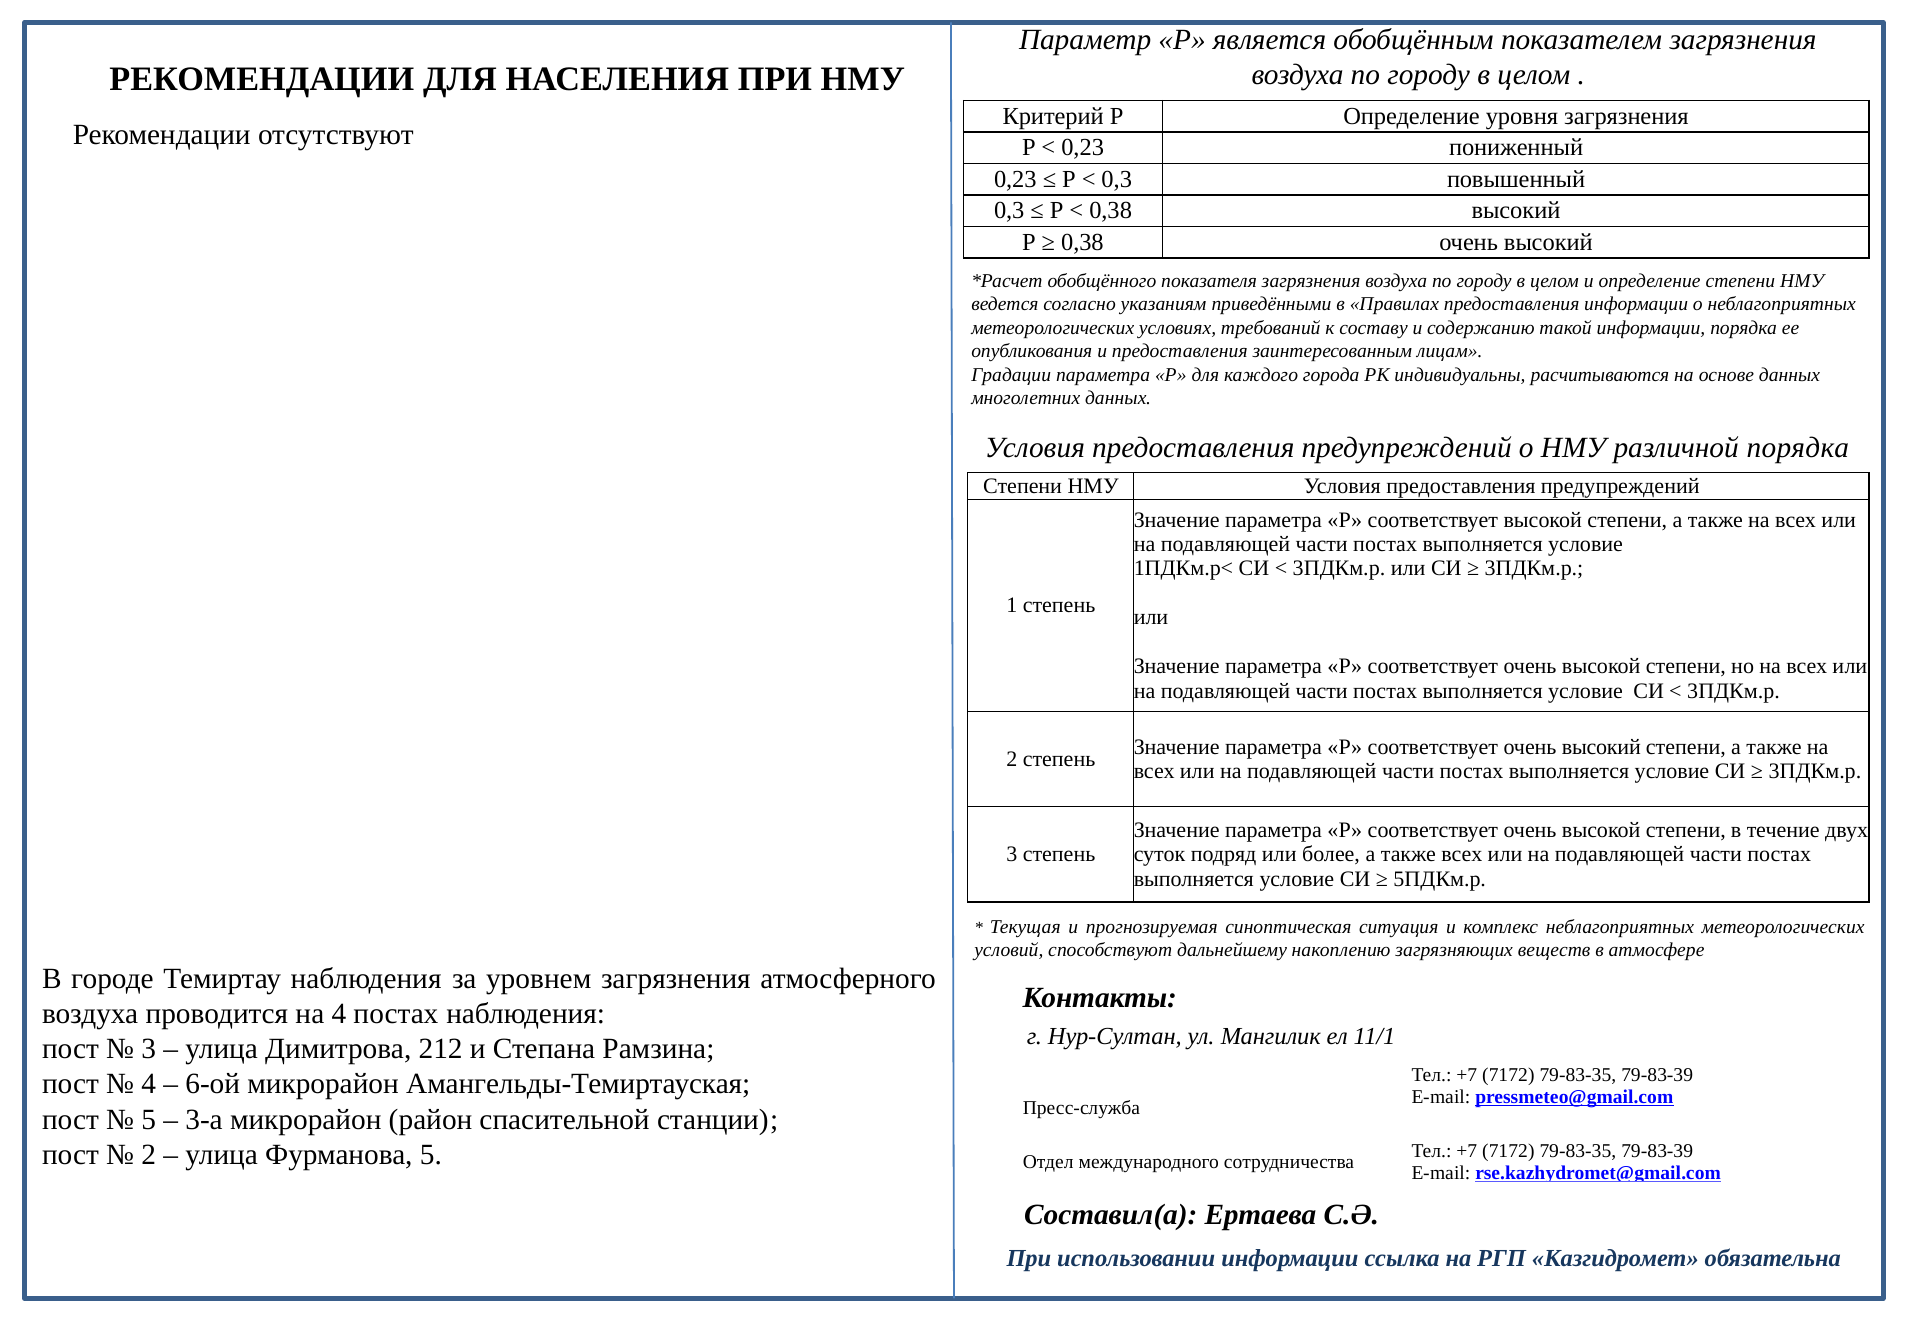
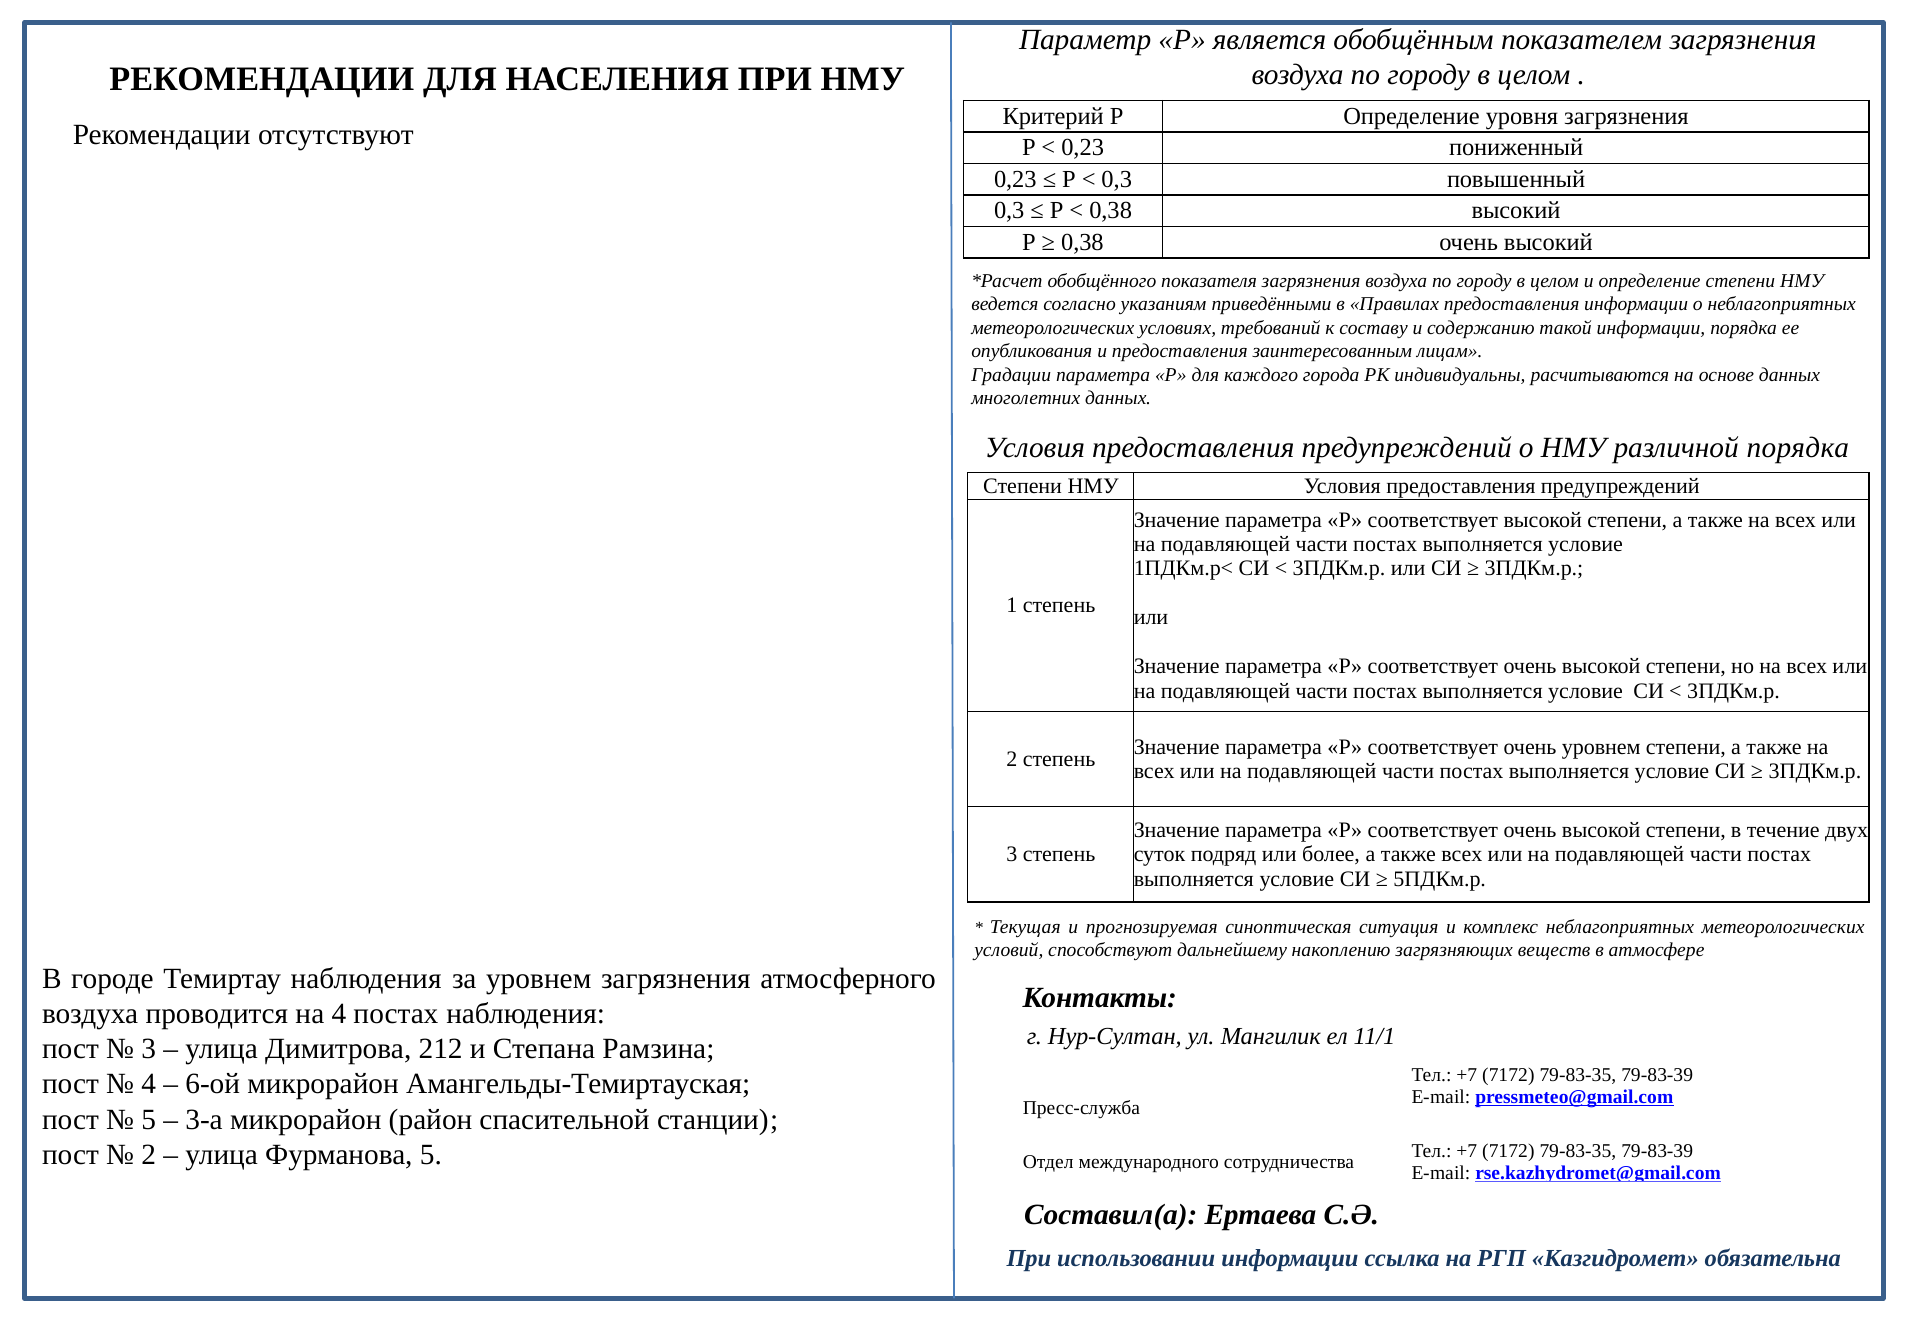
соответствует очень высокий: высокий -> уровнем
